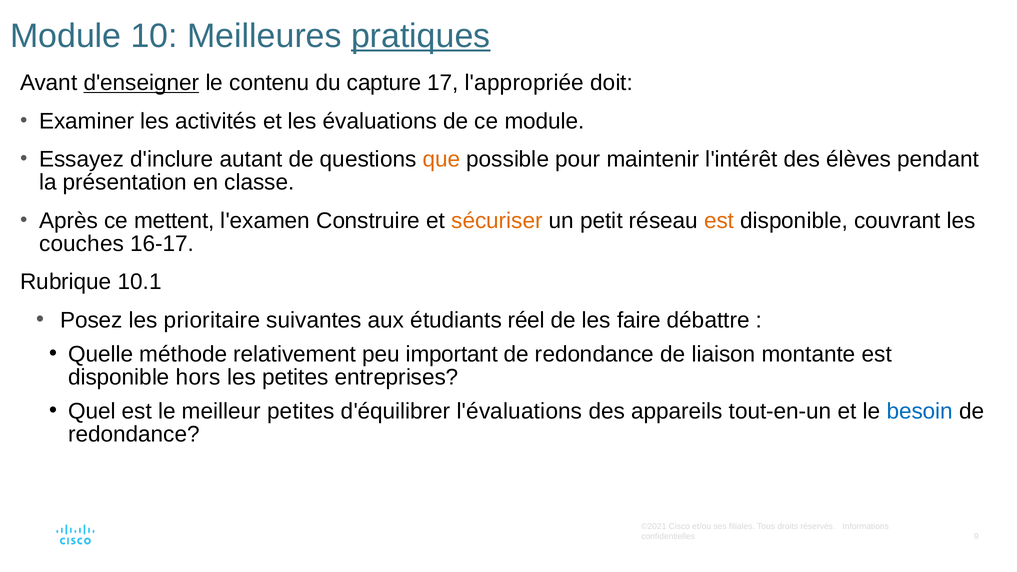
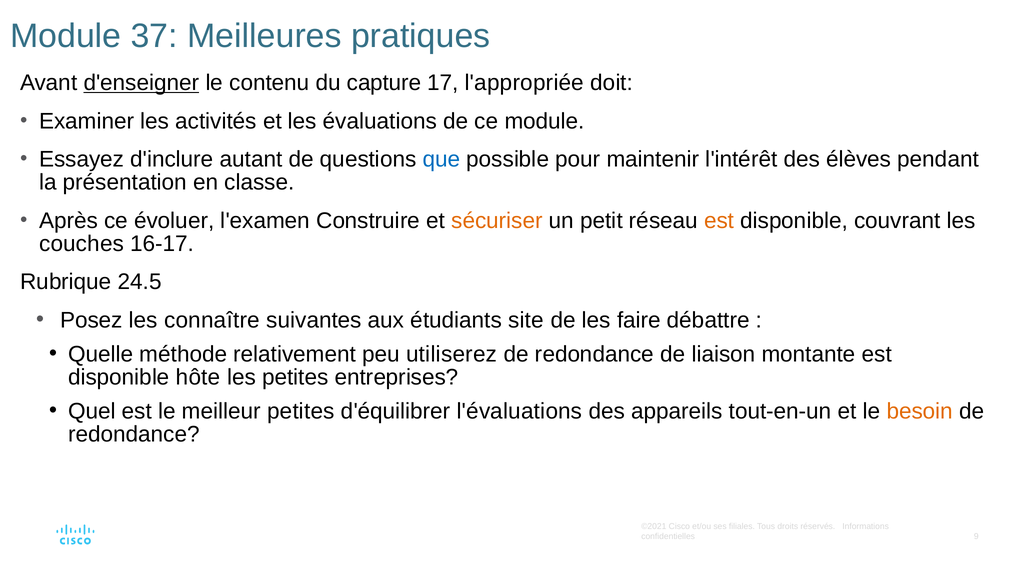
10: 10 -> 37
pratiques underline: present -> none
que colour: orange -> blue
mettent: mettent -> évoluer
10.1: 10.1 -> 24.5
prioritaire: prioritaire -> connaître
réel: réel -> site
important: important -> utiliserez
hors: hors -> hôte
besoin colour: blue -> orange
